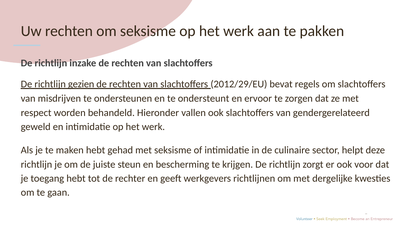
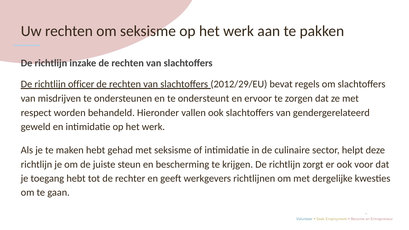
gezien: gezien -> officer
